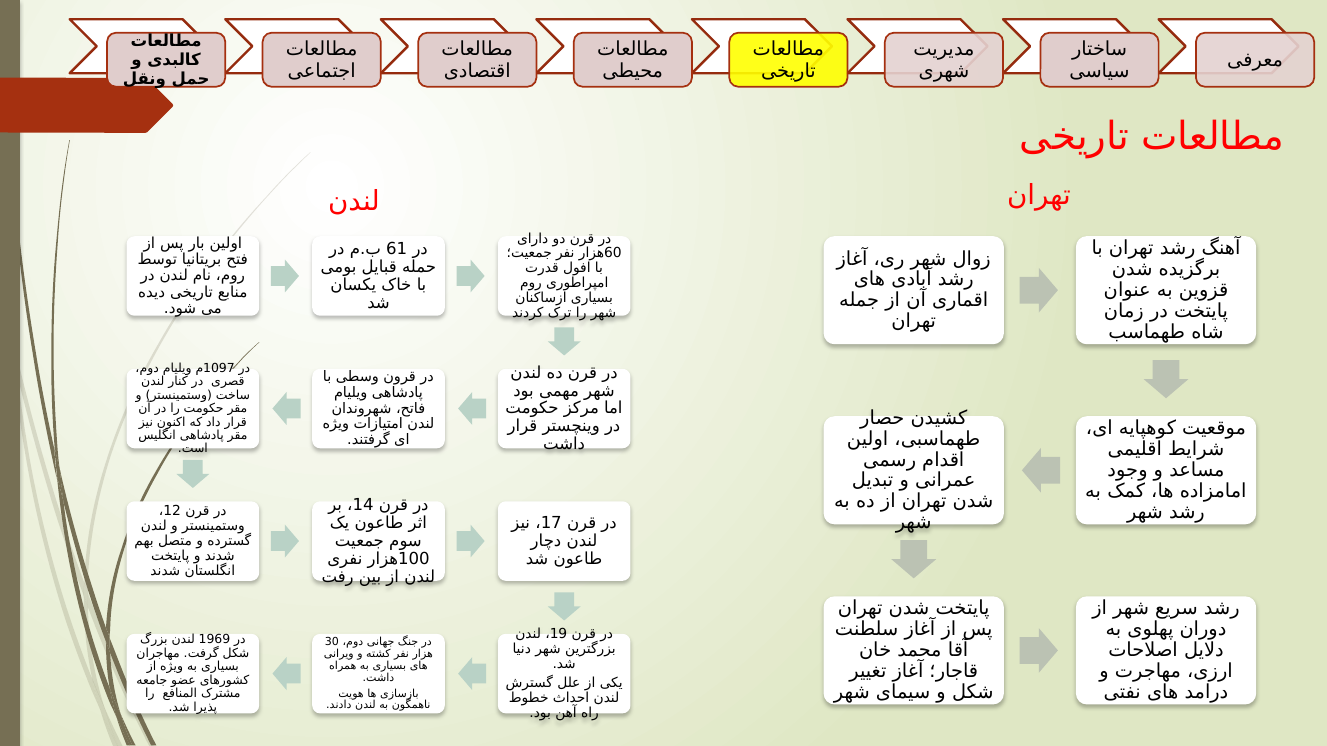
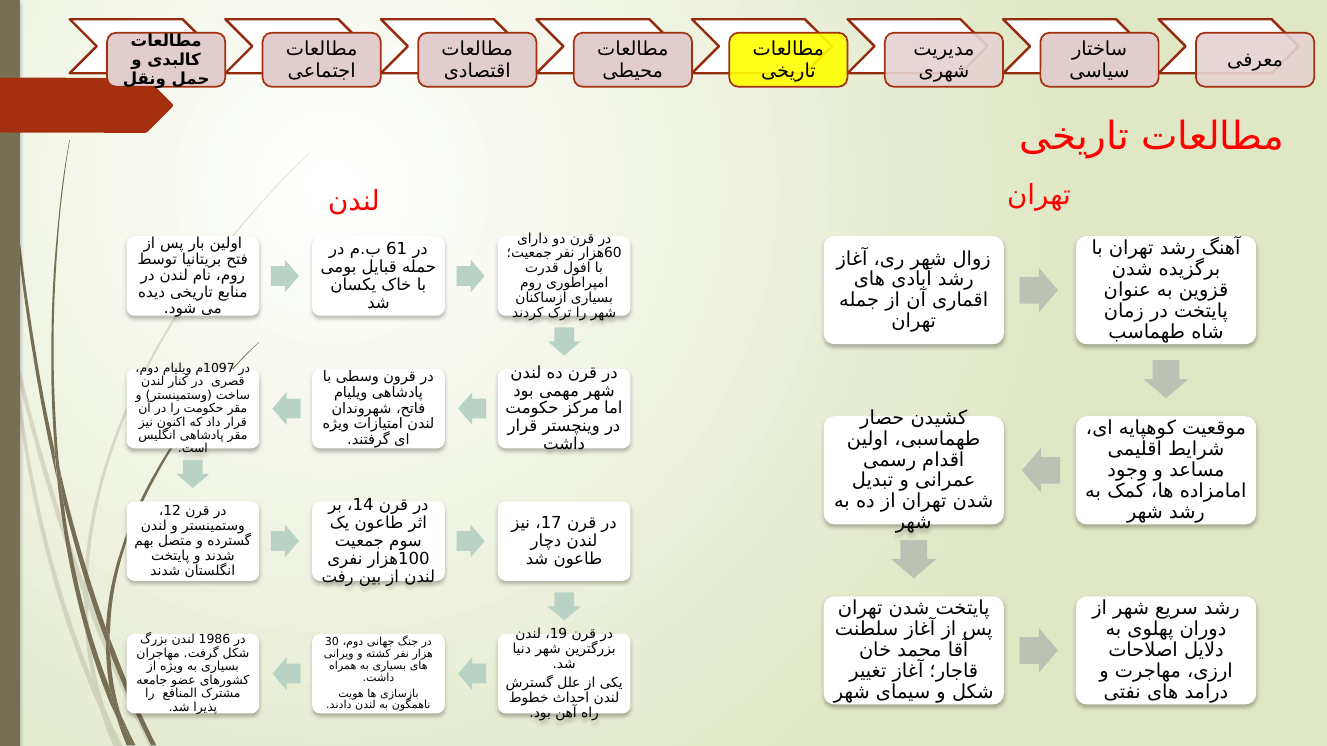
1969: 1969 -> 1986
